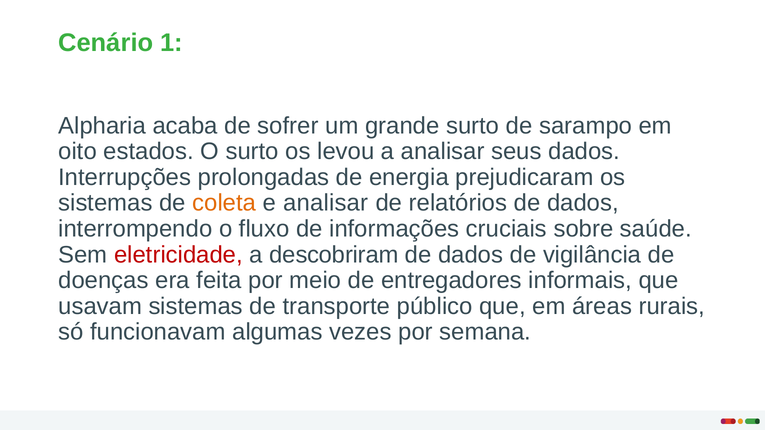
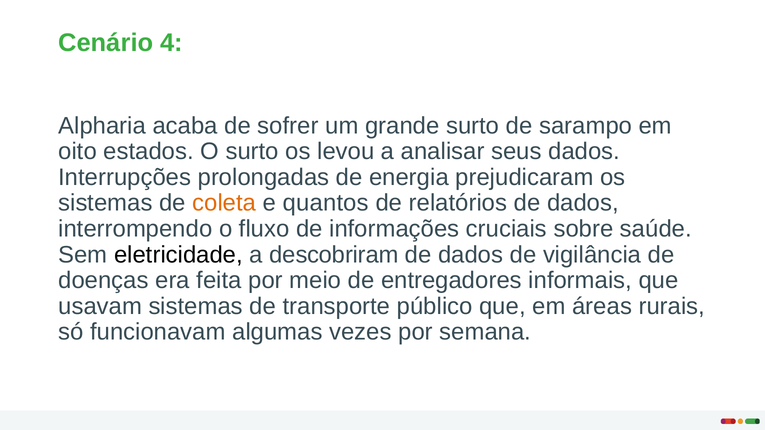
1: 1 -> 4
e analisar: analisar -> quantos
eletricidade colour: red -> black
